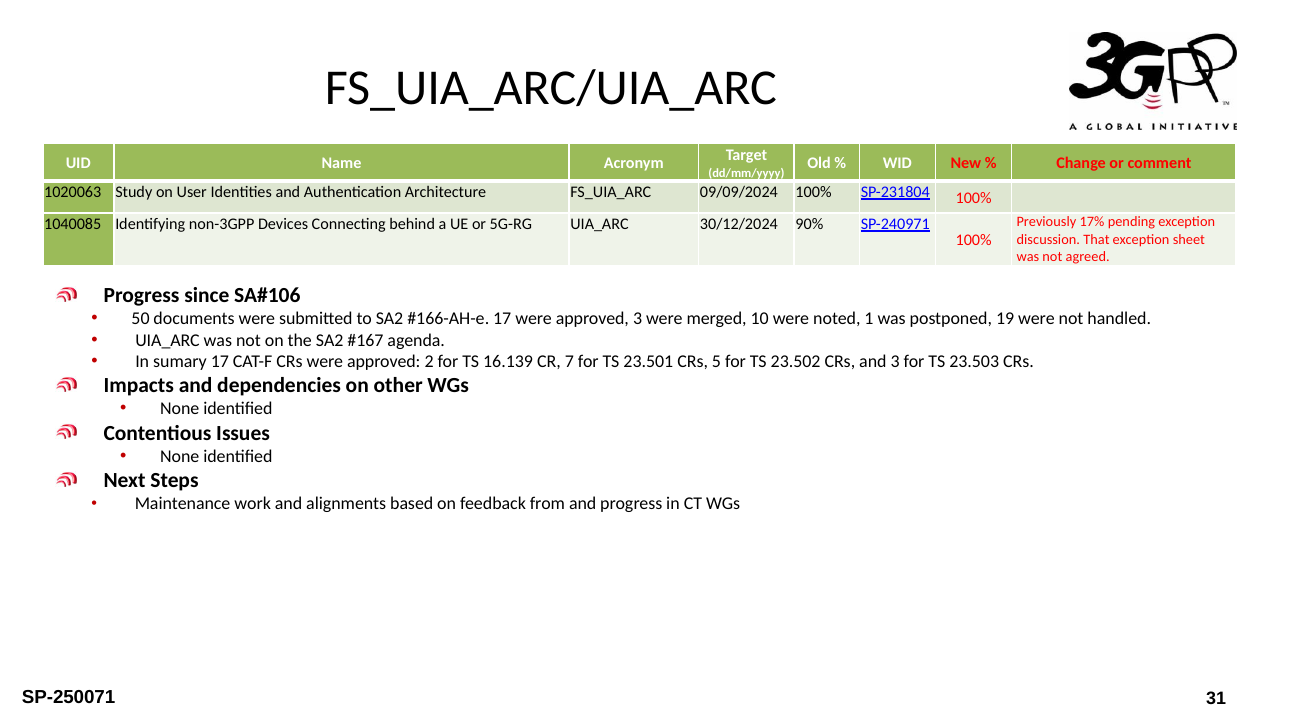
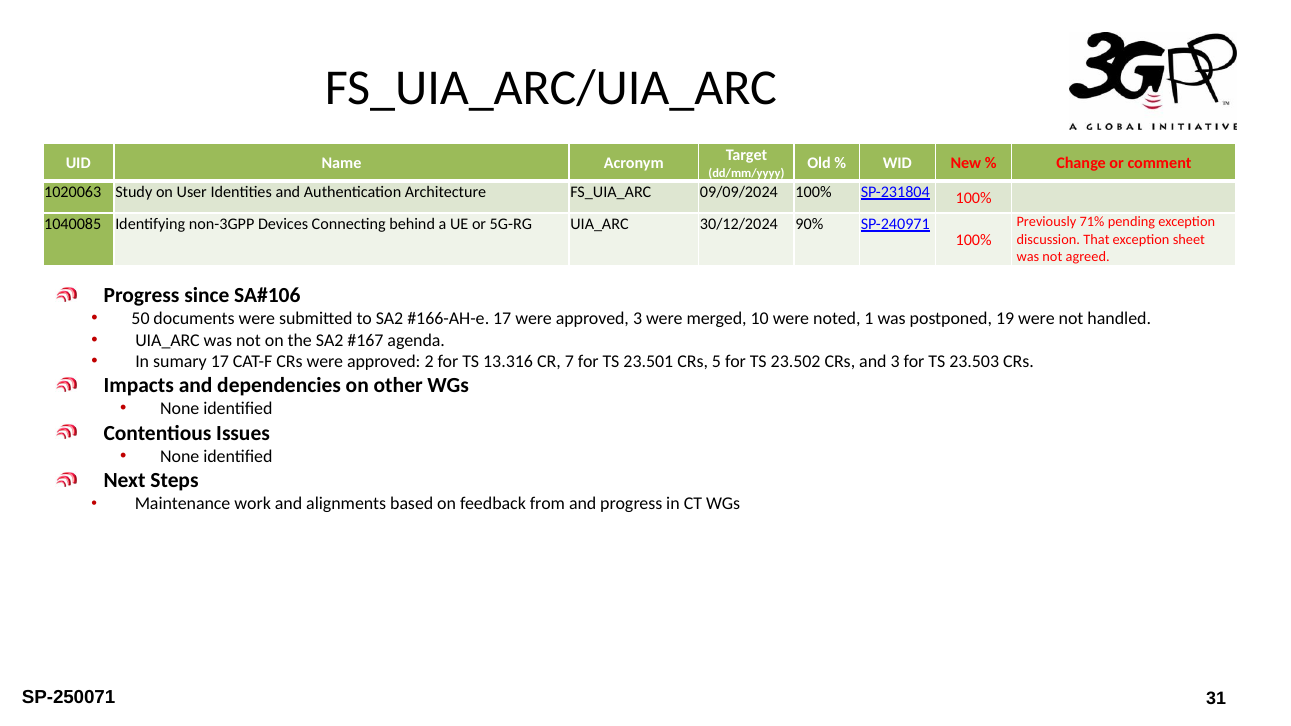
17%: 17% -> 71%
16.139: 16.139 -> 13.316
